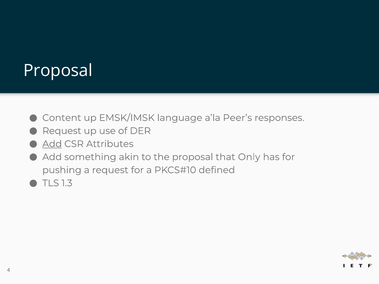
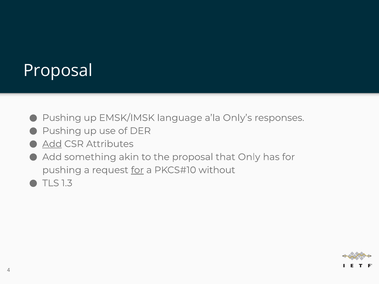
Content at (62, 118): Content -> Pushing
Peer’s: Peer’s -> Only’s
Request at (62, 131): Request -> Pushing
for at (137, 170) underline: none -> present
defined: defined -> without
